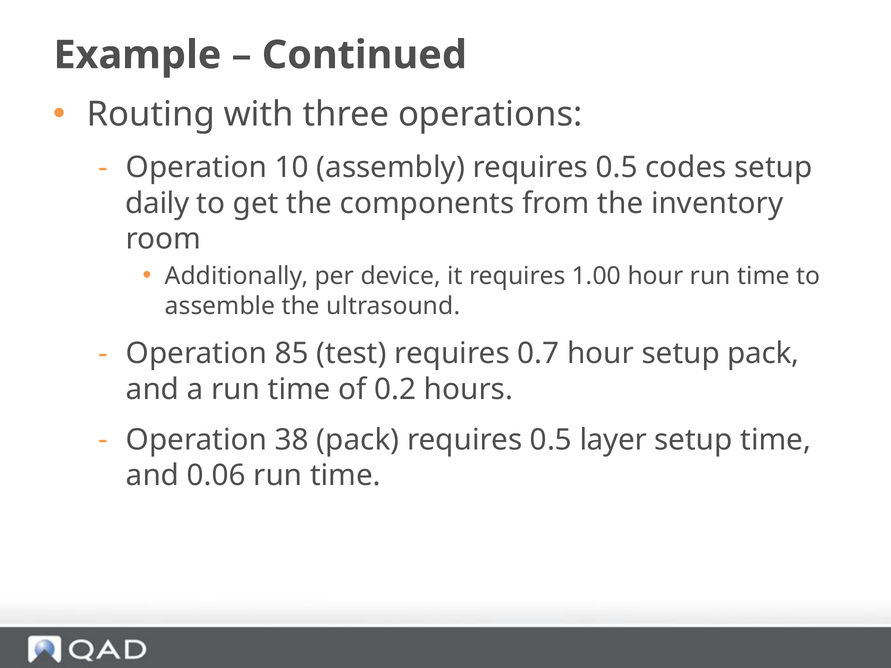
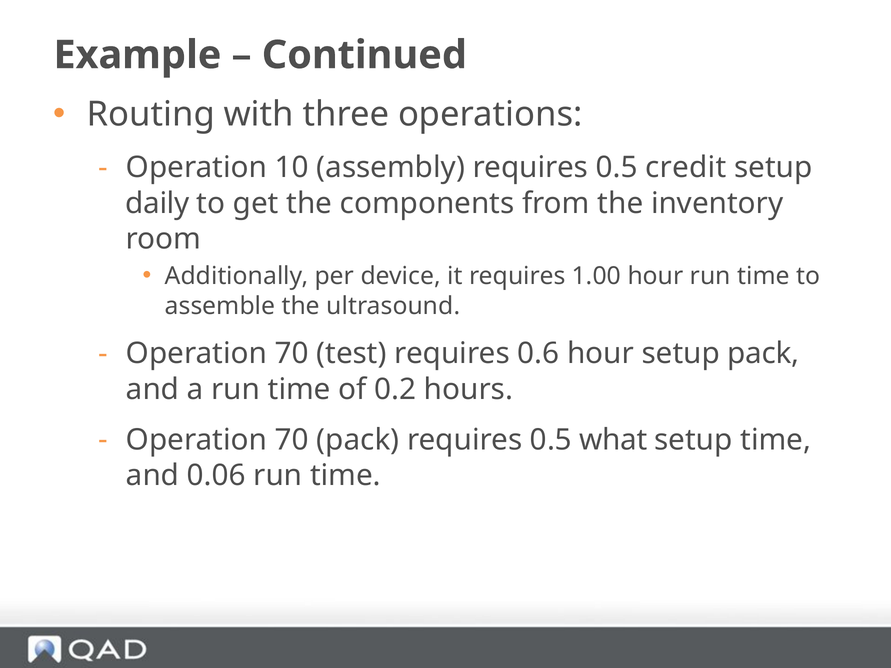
codes: codes -> credit
85 at (292, 354): 85 -> 70
0.7: 0.7 -> 0.6
38 at (292, 440): 38 -> 70
layer: layer -> what
